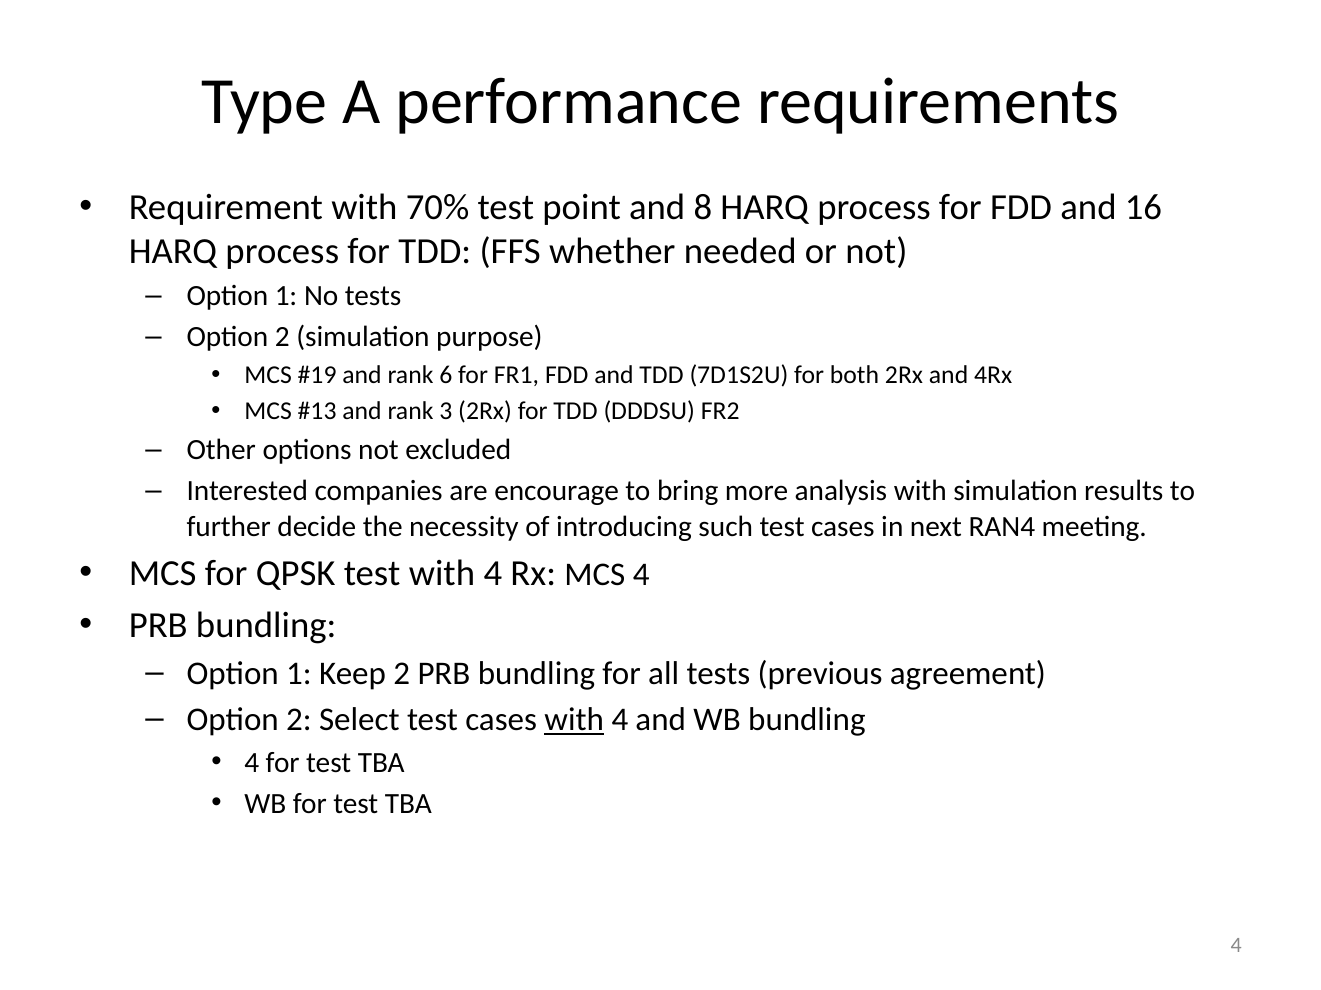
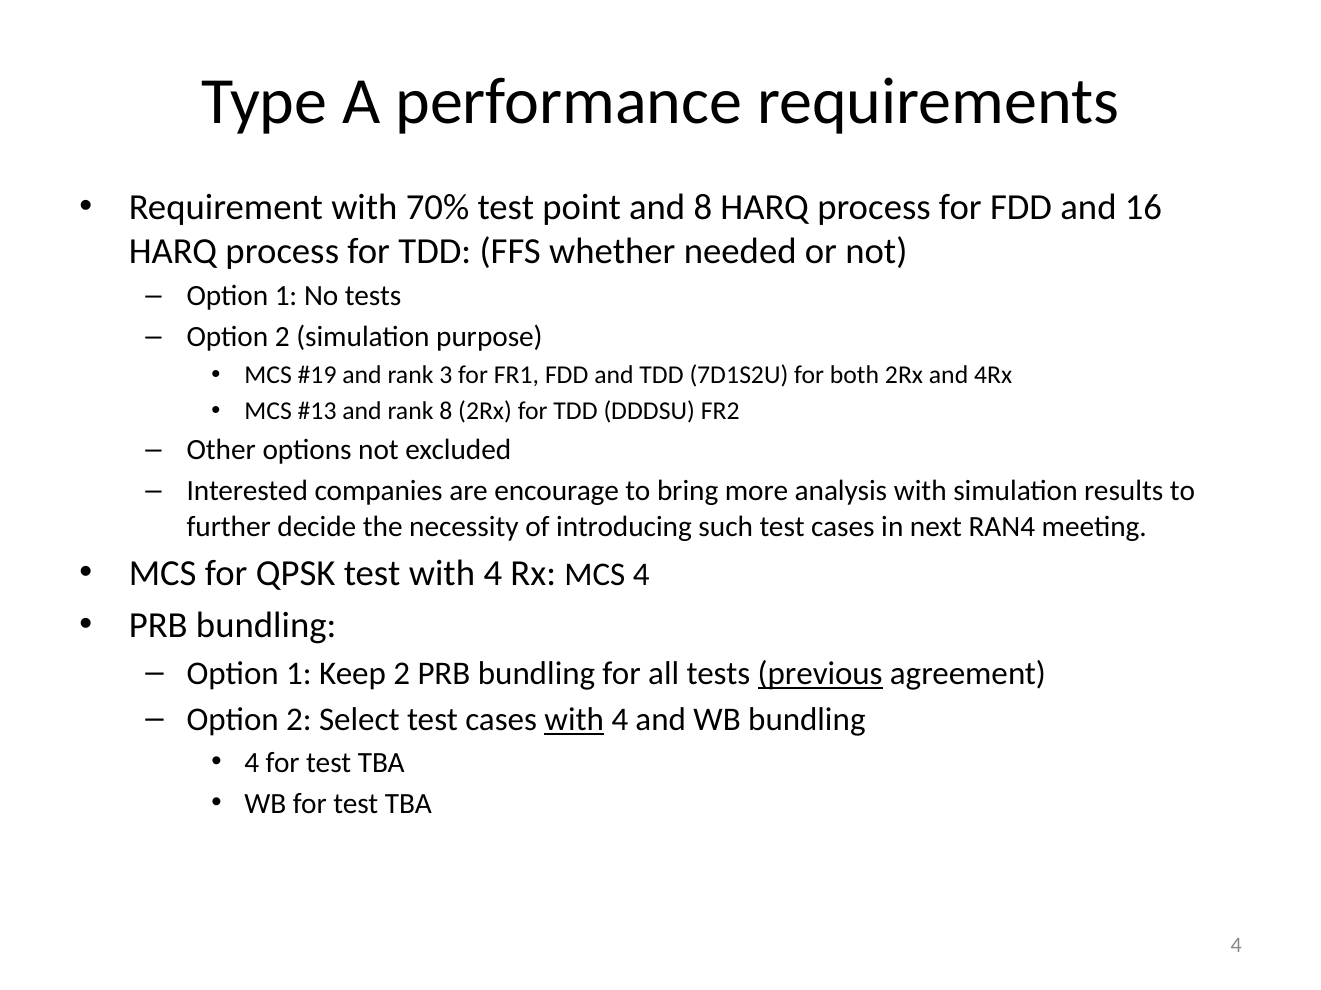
6: 6 -> 3
rank 3: 3 -> 8
previous underline: none -> present
